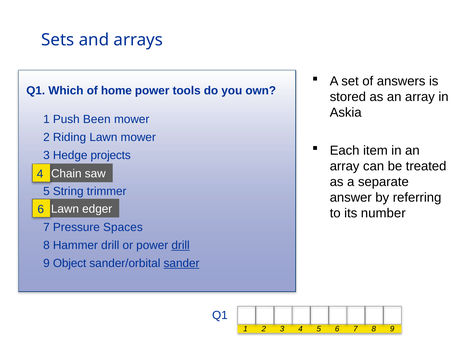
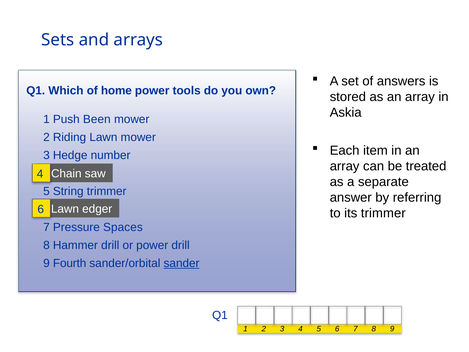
projects: projects -> number
its number: number -> trimmer
drill at (181, 245) underline: present -> none
Object: Object -> Fourth
